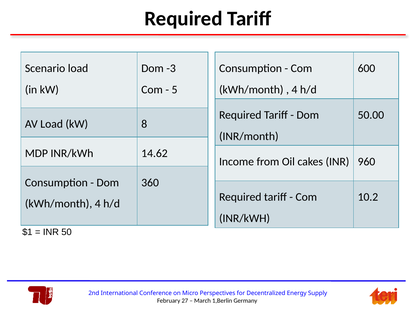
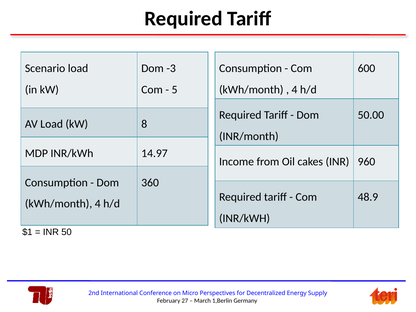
14.62: 14.62 -> 14.97
10.2: 10.2 -> 48.9
